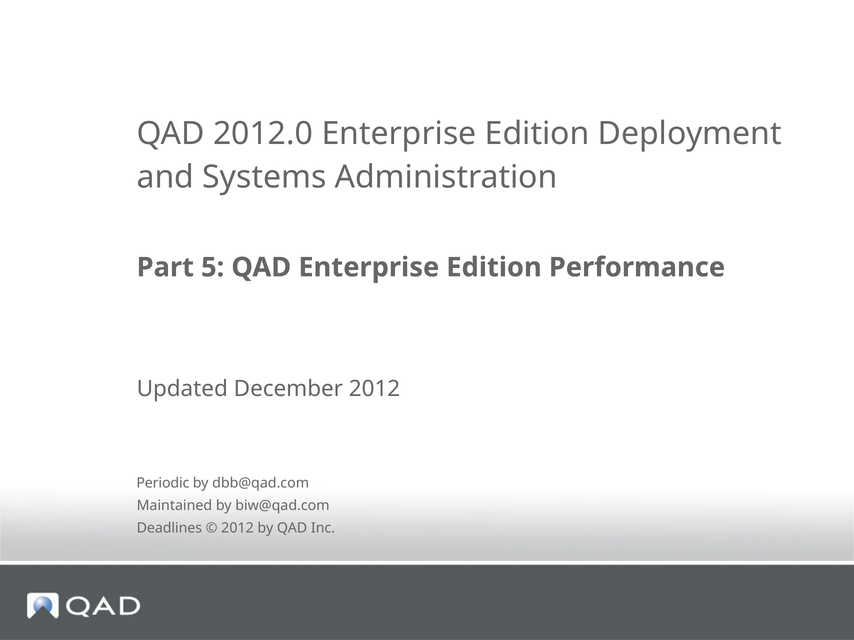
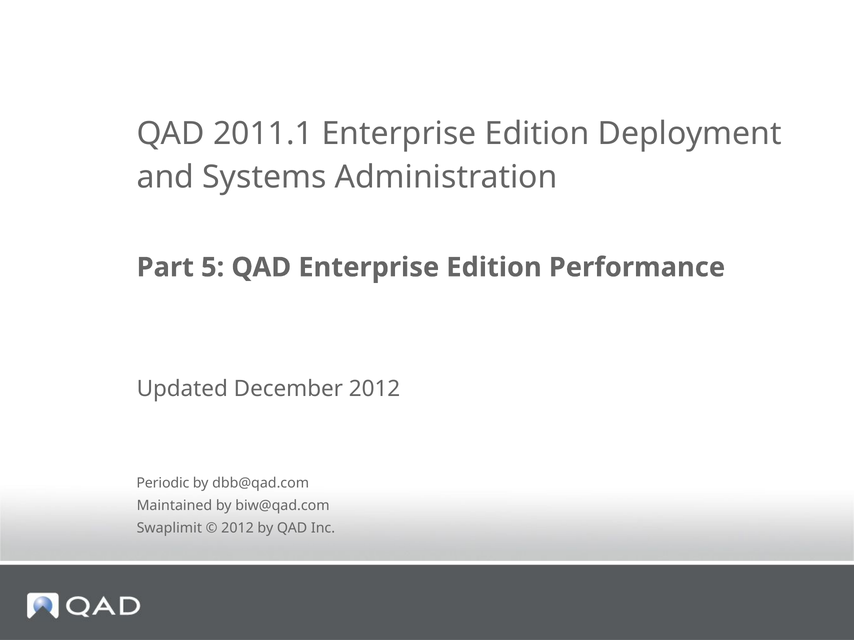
2012.0: 2012.0 -> 2011.1
Deadlines: Deadlines -> Swaplimit
